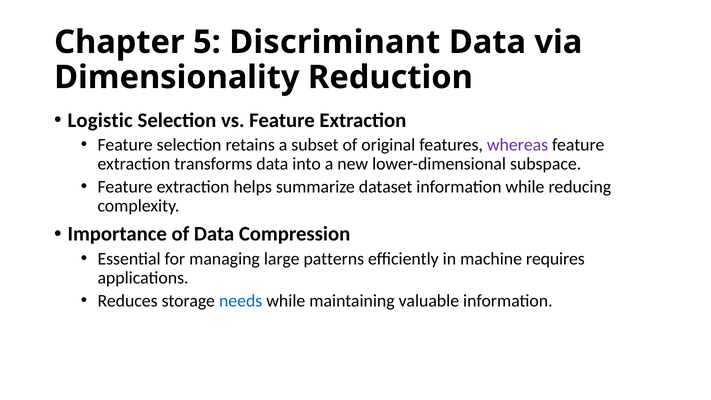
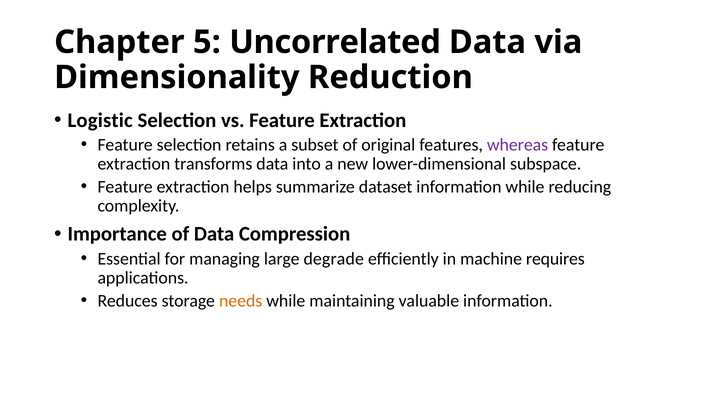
Discriminant: Discriminant -> Uncorrelated
patterns: patterns -> degrade
needs colour: blue -> orange
